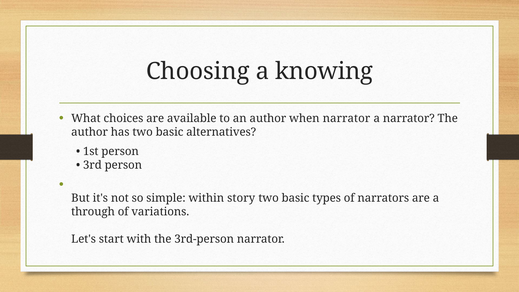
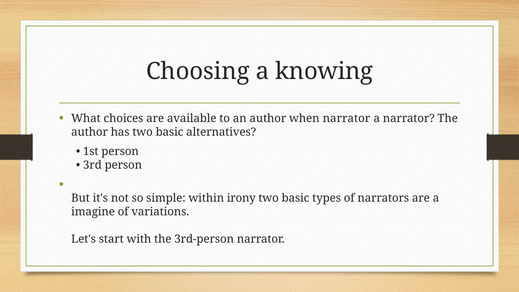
story: story -> irony
through: through -> imagine
